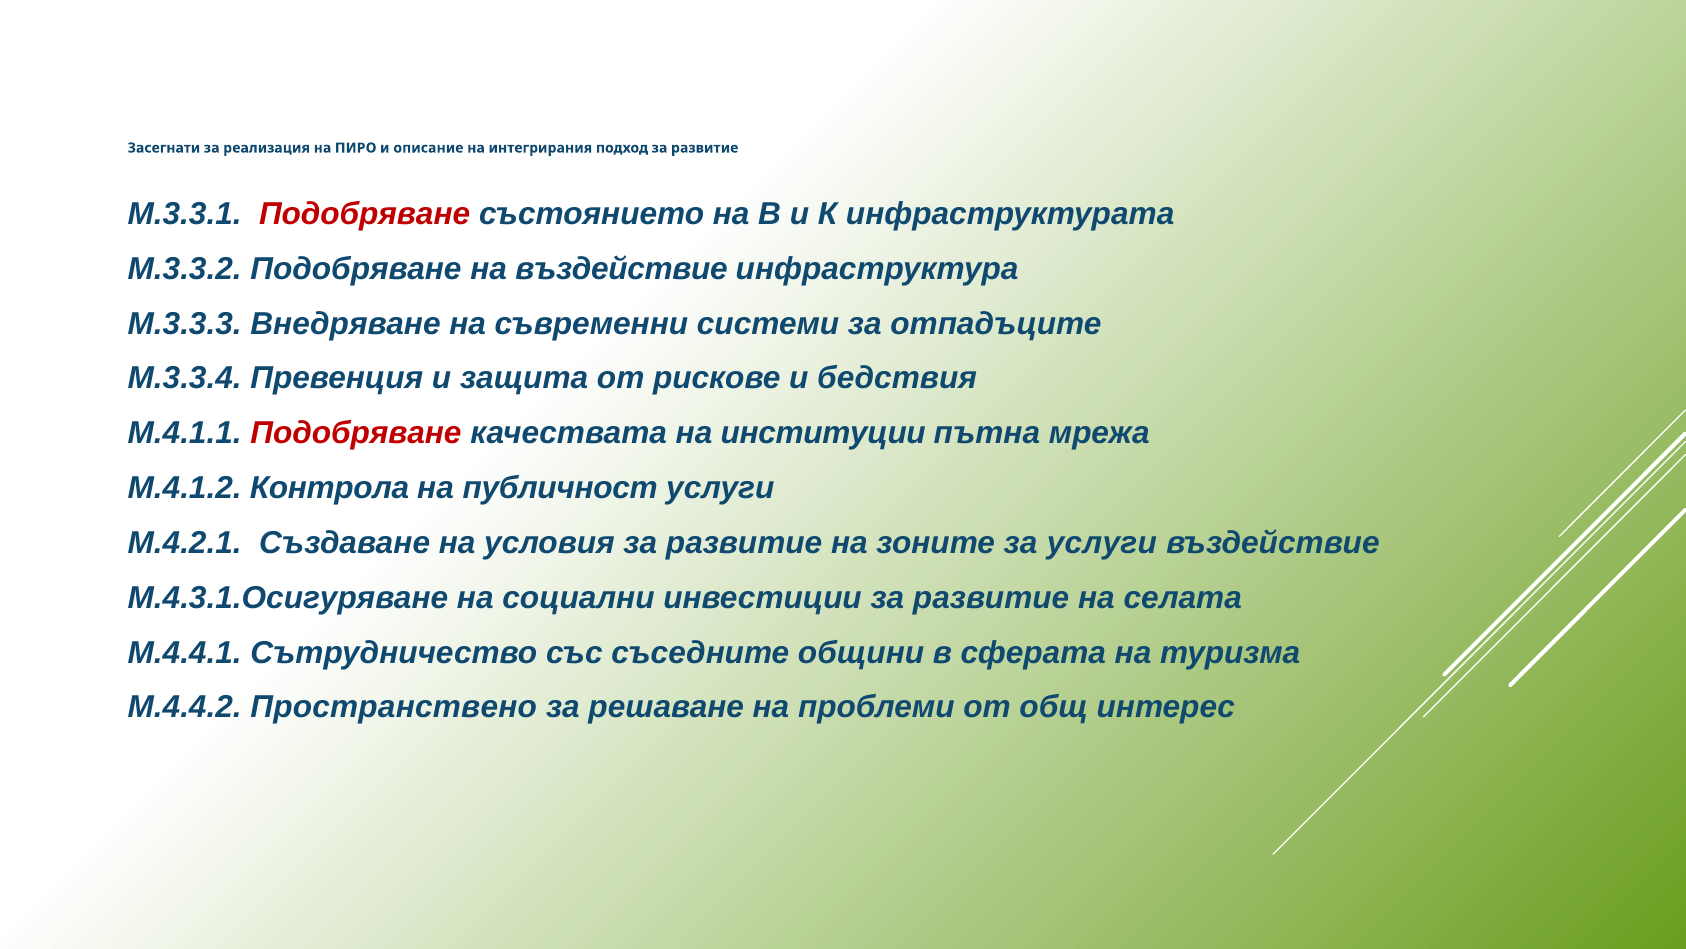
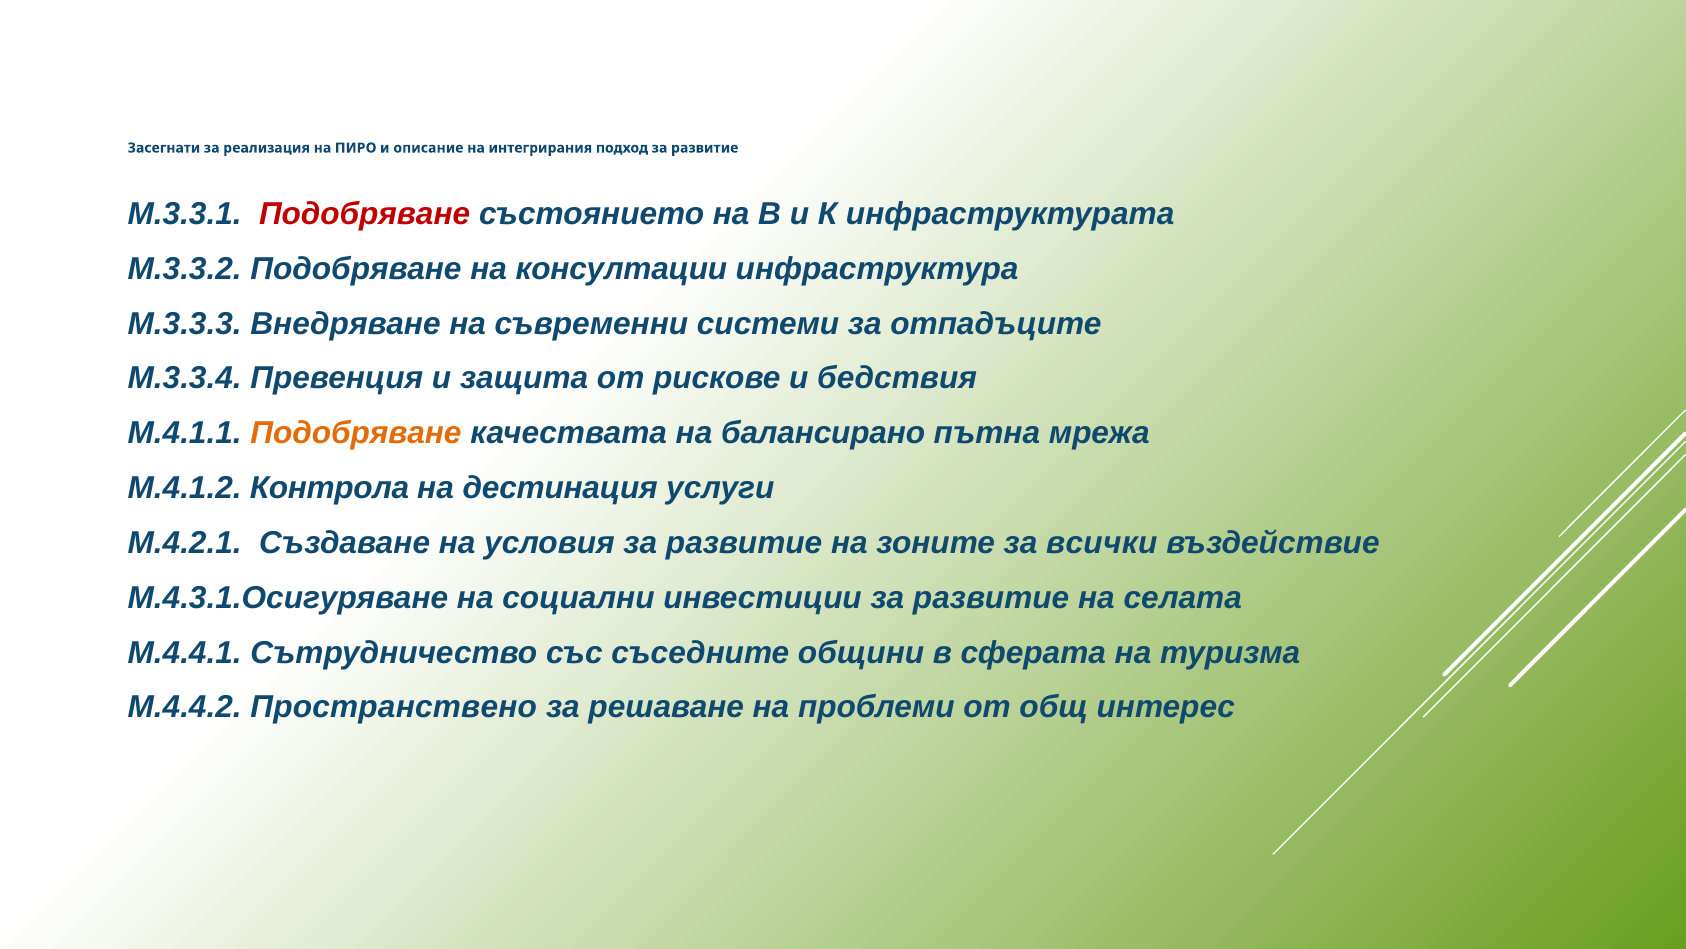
на въздействие: въздействие -> консултации
Подобряване at (356, 433) colour: red -> orange
институции: институции -> балансирано
публичност: публичност -> дестинация
за услуги: услуги -> всички
